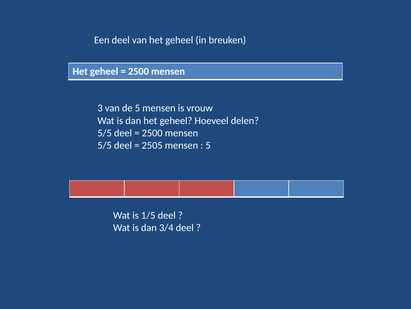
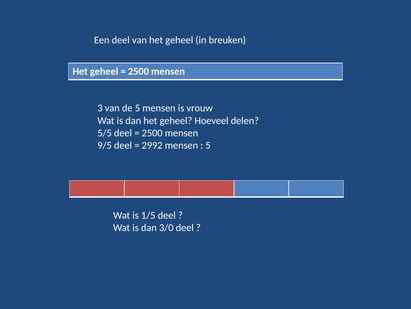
5/5 at (105, 145): 5/5 -> 9/5
2505: 2505 -> 2992
3/4: 3/4 -> 3/0
